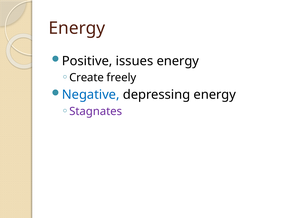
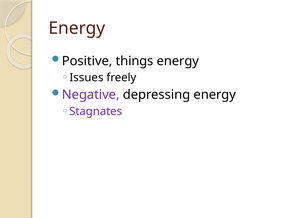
issues: issues -> things
Create: Create -> Issues
Negative colour: blue -> purple
